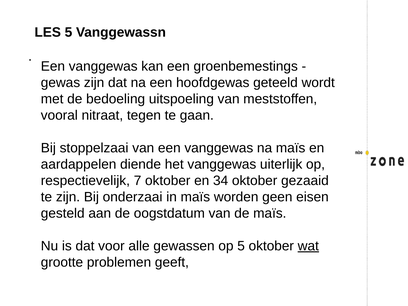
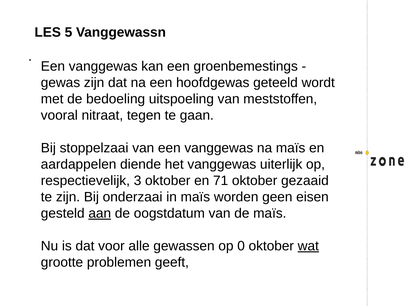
7: 7 -> 3
34: 34 -> 71
aan underline: none -> present
op 5: 5 -> 0
